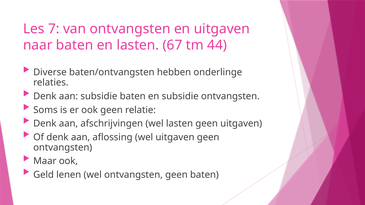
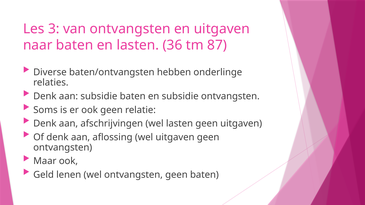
7: 7 -> 3
67: 67 -> 36
44: 44 -> 87
